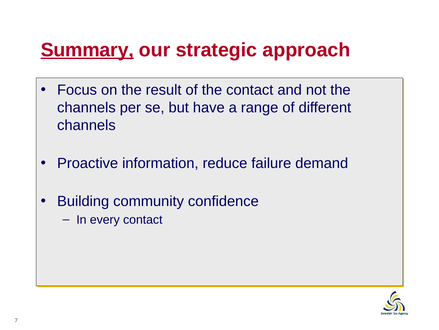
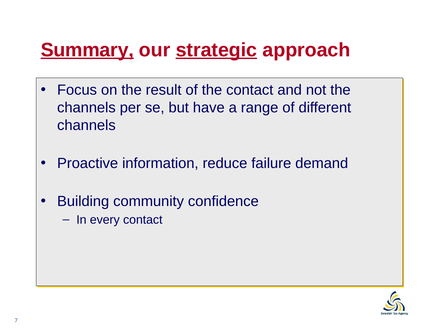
strategic underline: none -> present
